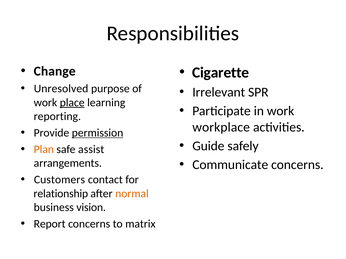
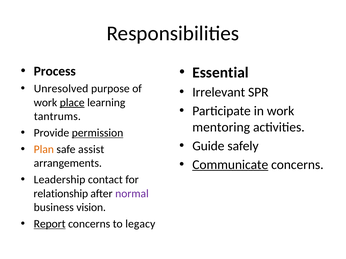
Change: Change -> Process
Cigarette: Cigarette -> Essential
reporting: reporting -> tantrums
workplace: workplace -> mentoring
Communicate underline: none -> present
Customers: Customers -> Leadership
normal colour: orange -> purple
Report underline: none -> present
matrix: matrix -> legacy
